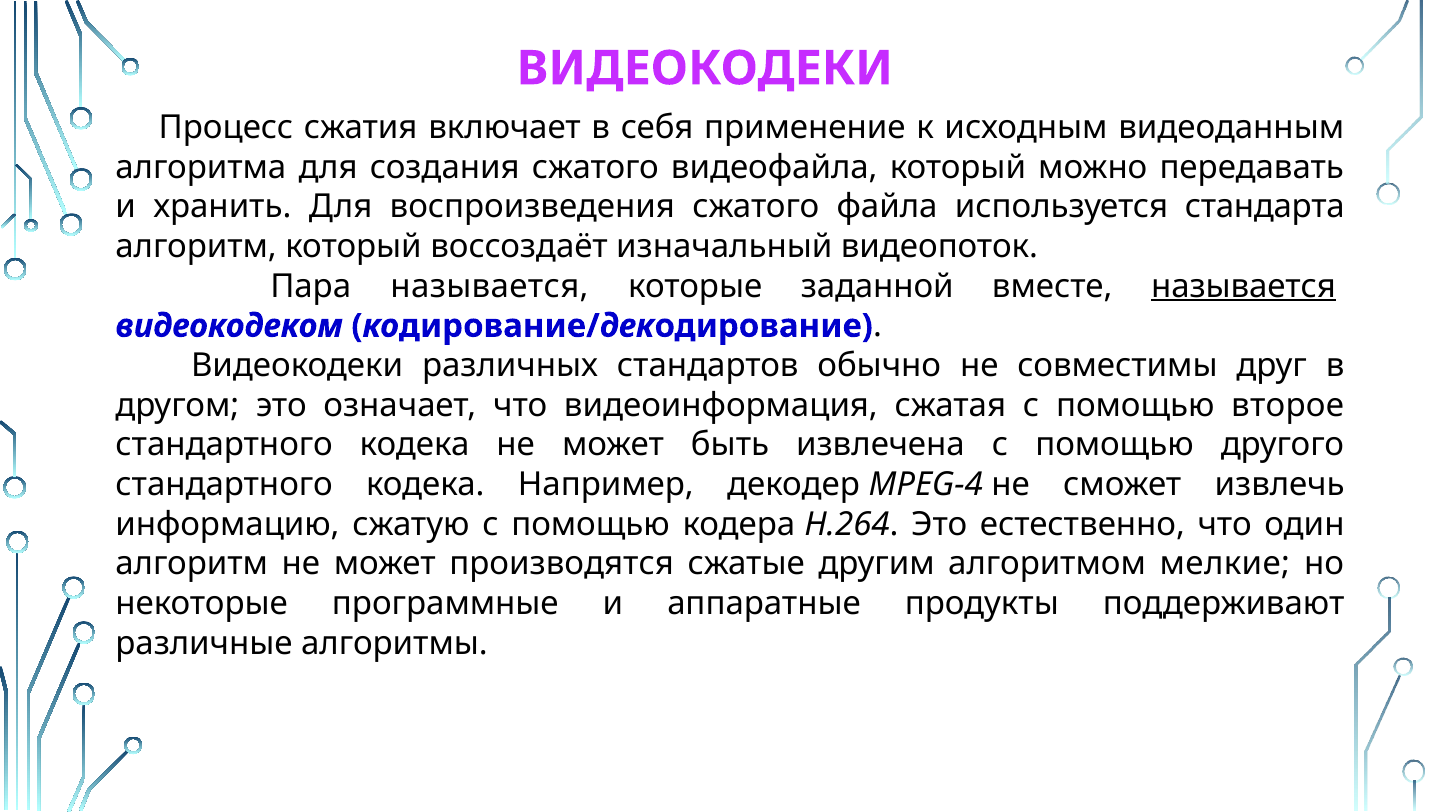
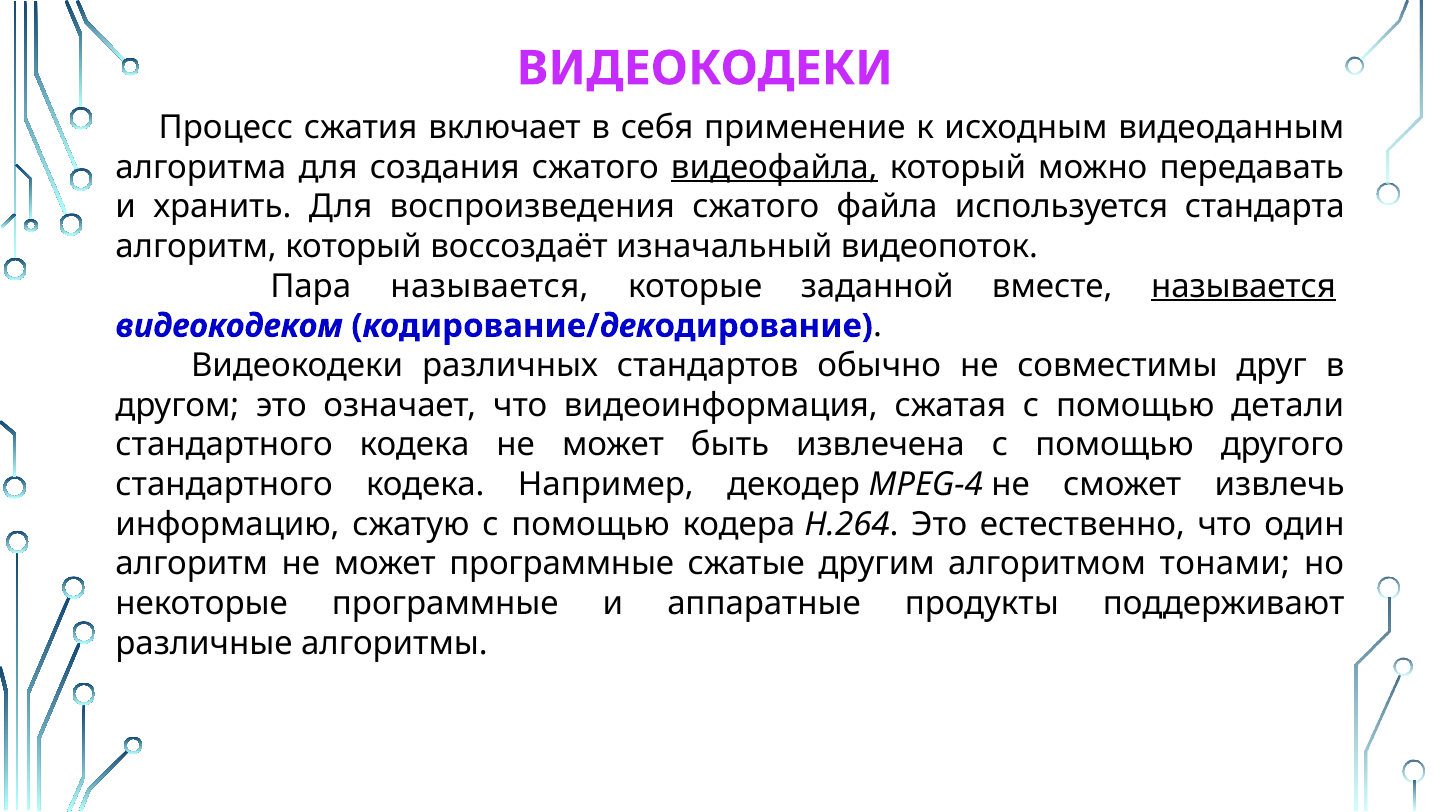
видеофайла underline: none -> present
второе: второе -> детали
может производятся: производятся -> программные
мелкие: мелкие -> тонами
